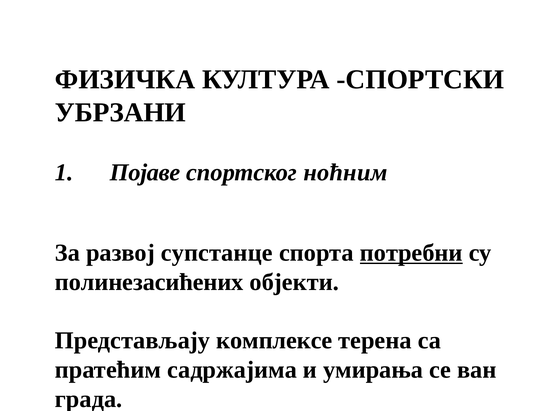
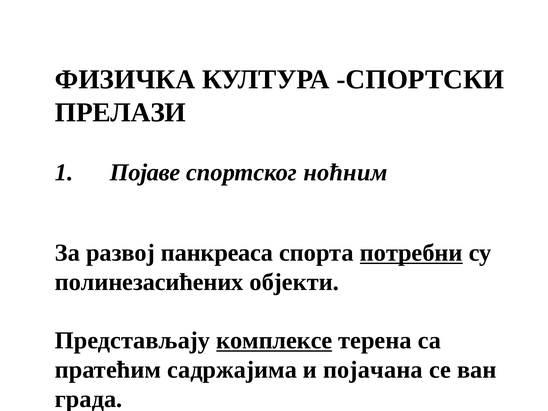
УБРЗАНИ: УБРЗАНИ -> ПРЕЛАЗИ
супстанце: супстанце -> панкреаса
комплексе underline: none -> present
умирања: умирања -> појачана
